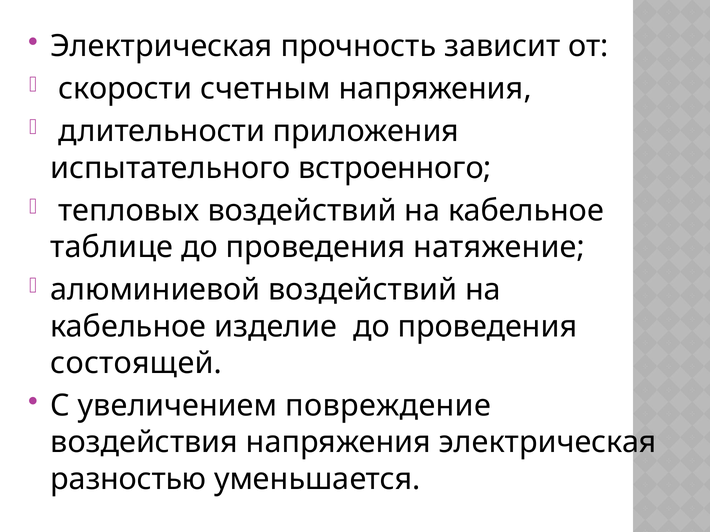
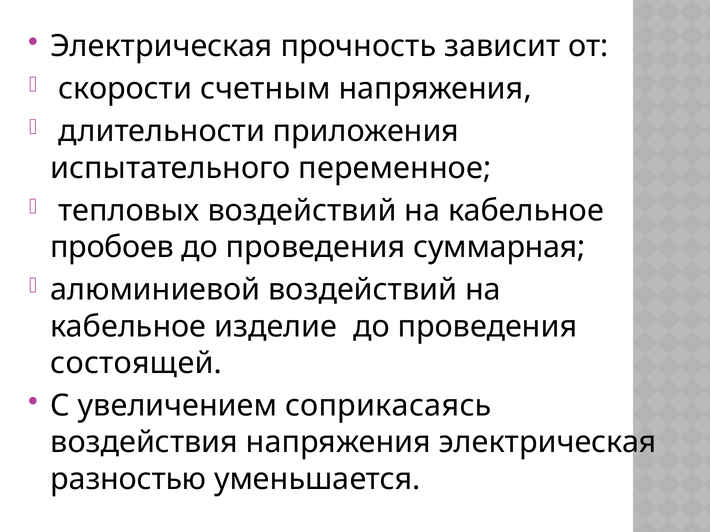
встроенного: встроенного -> переменное
таблице: таблице -> пробоев
натяжение: натяжение -> суммарная
повреждение: повреждение -> соприкасаясь
